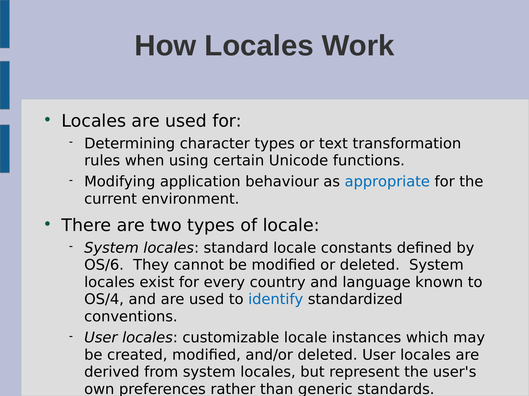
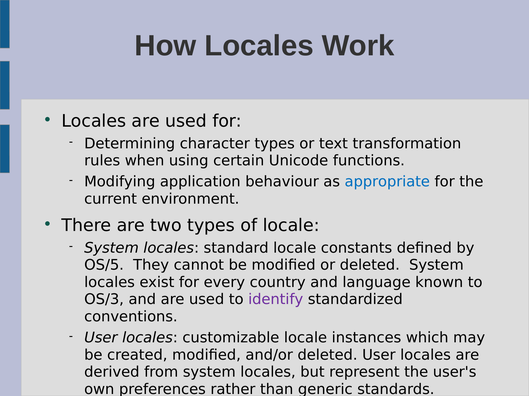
OS/6: OS/6 -> OS/5
OS/4: OS/4 -> OS/3
identify colour: blue -> purple
